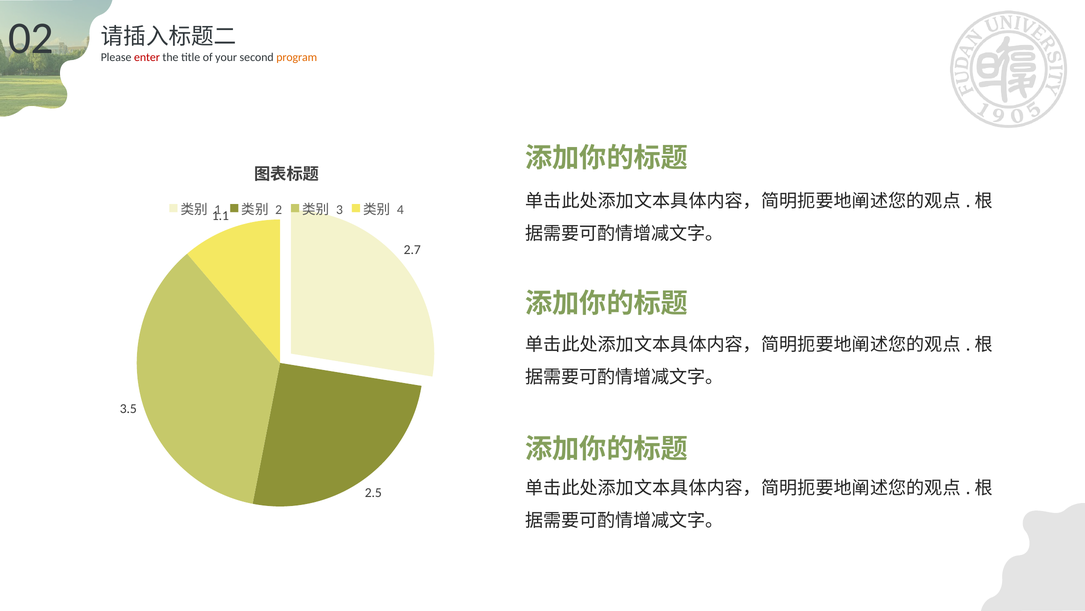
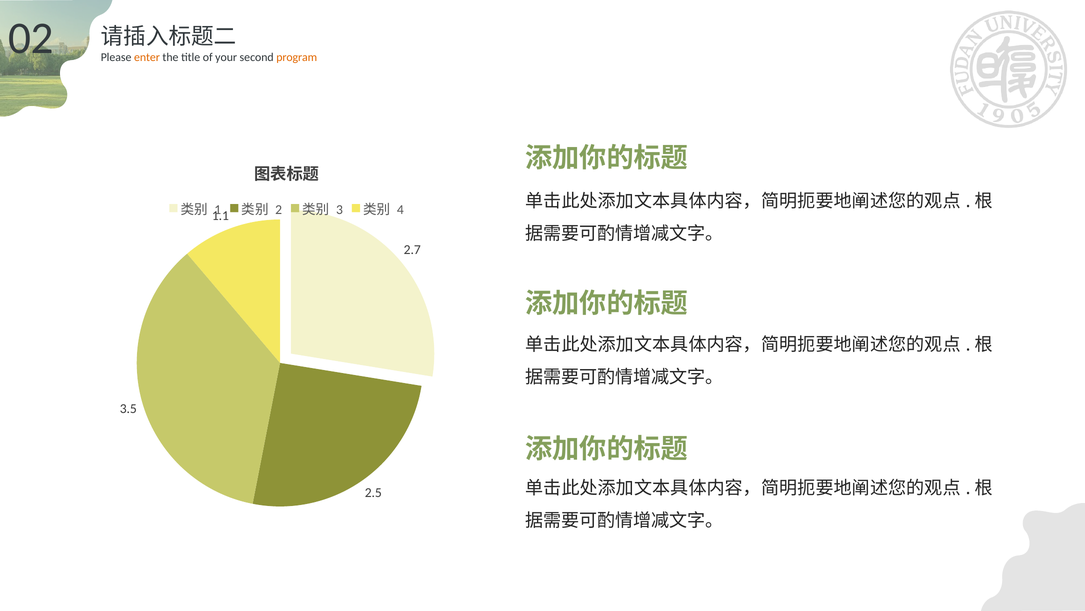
enter colour: red -> orange
